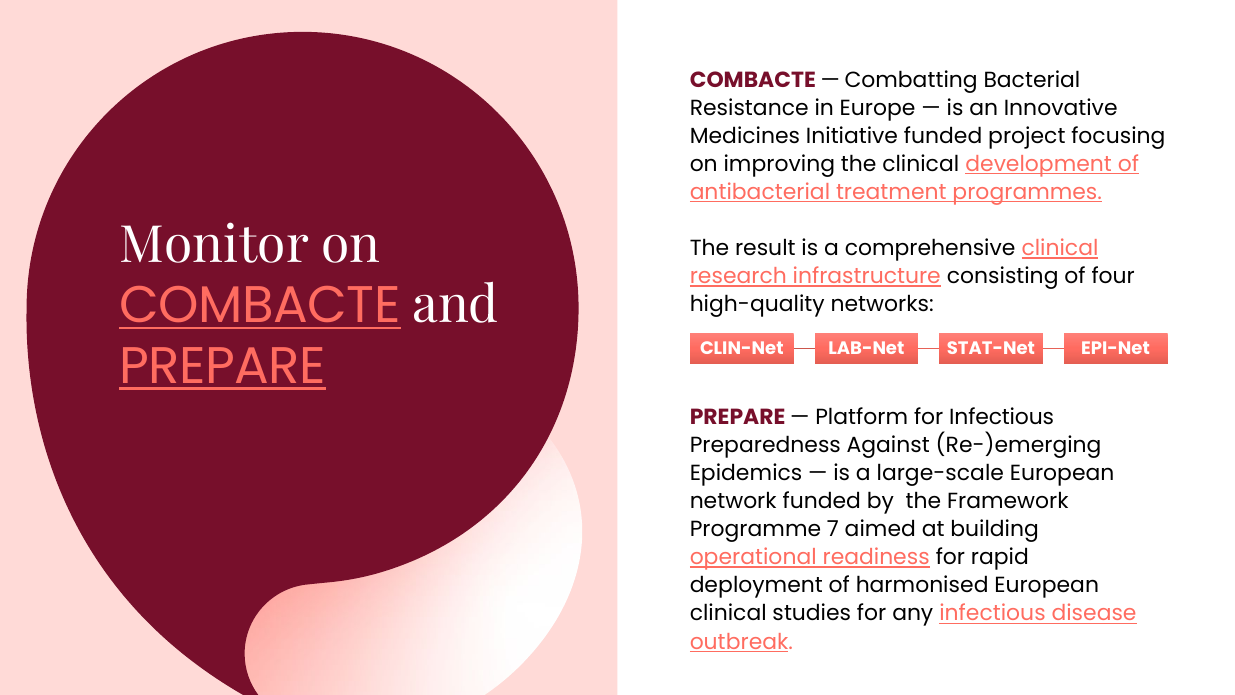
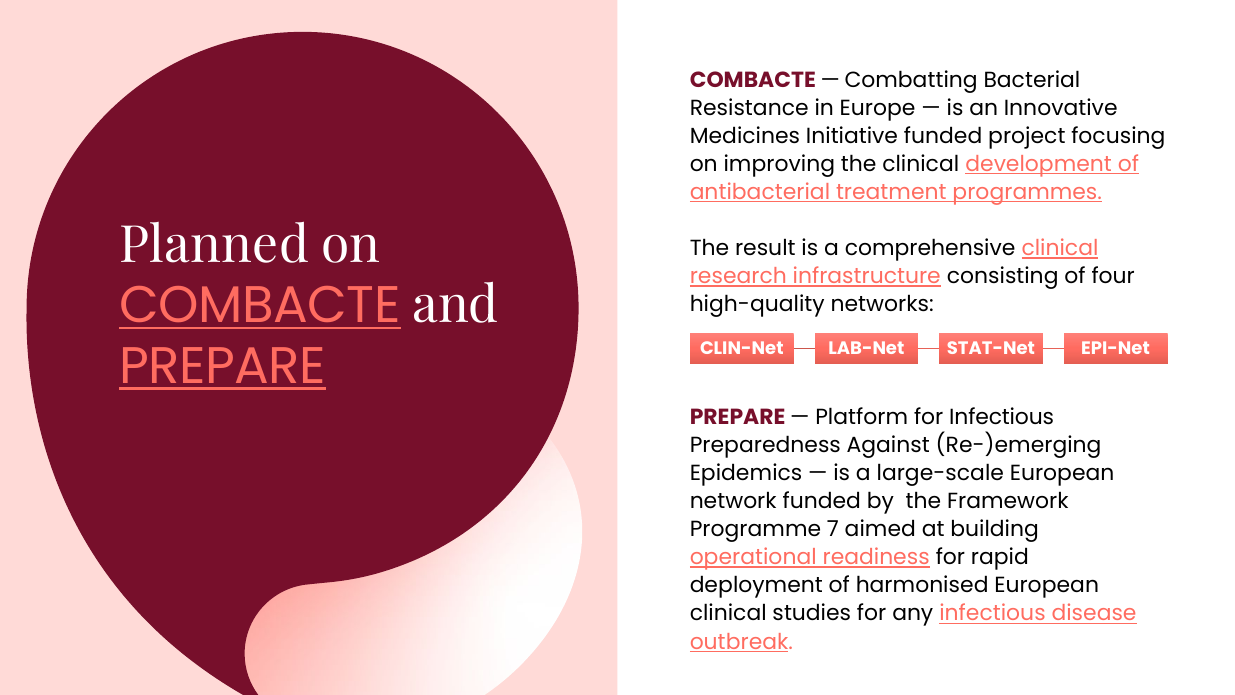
Monitor: Monitor -> Planned
